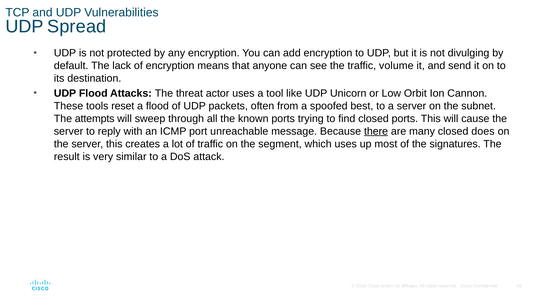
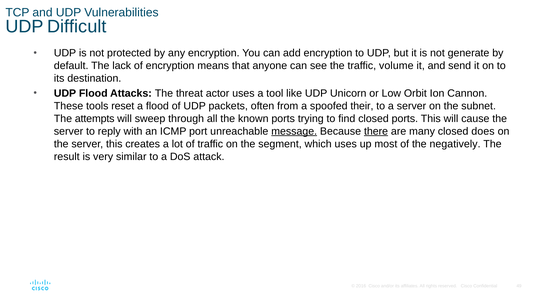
Spread: Spread -> Difficult
divulging: divulging -> generate
best: best -> their
message underline: none -> present
signatures: signatures -> negatively
